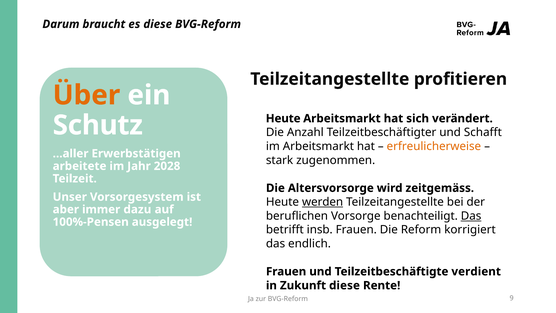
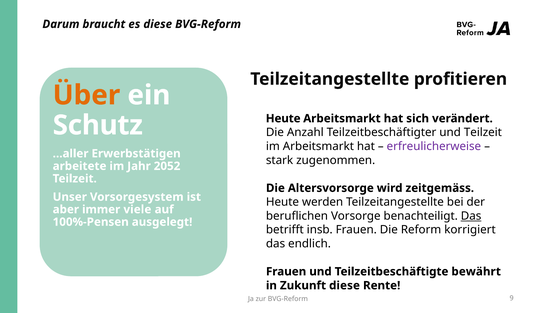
und Schafft: Schafft -> Teilzeit
erfreulicherweise colour: orange -> purple
2028: 2028 -> 2052
werden underline: present -> none
dazu: dazu -> viele
verdient: verdient -> bewährt
